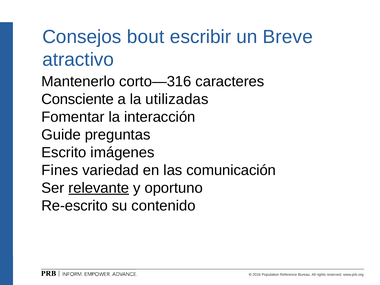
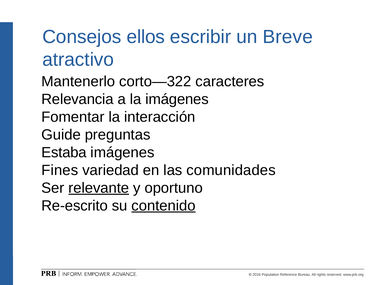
bout: bout -> ellos
corto—316: corto—316 -> corto—322
Consciente: Consciente -> Relevancia
la utilizadas: utilizadas -> imágenes
Escrito: Escrito -> Estaba
comunicación: comunicación -> comunidades
contenido underline: none -> present
